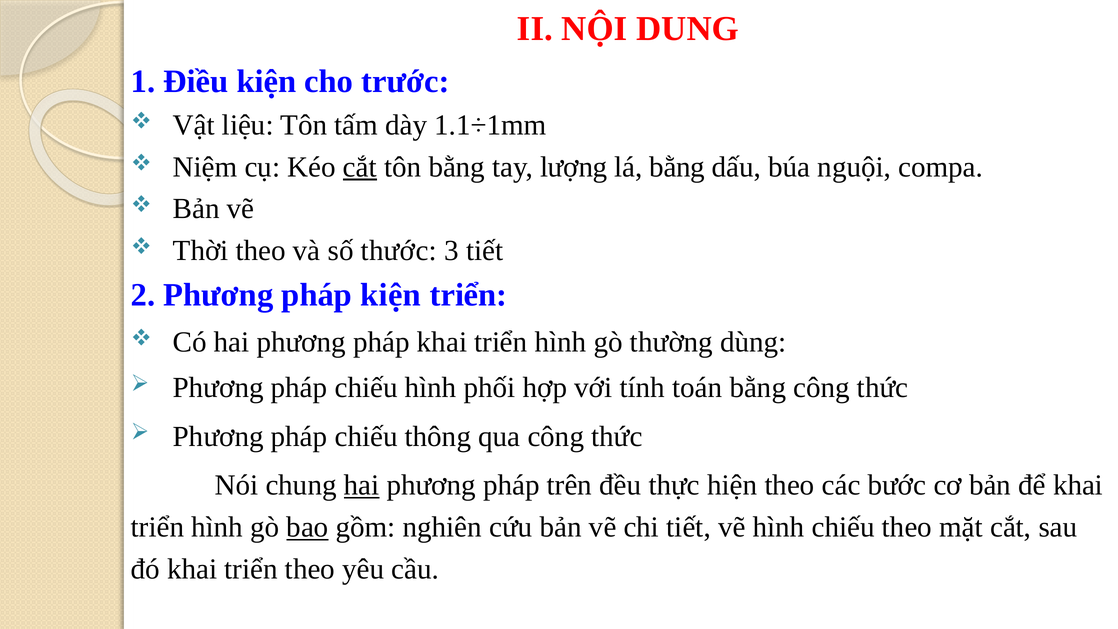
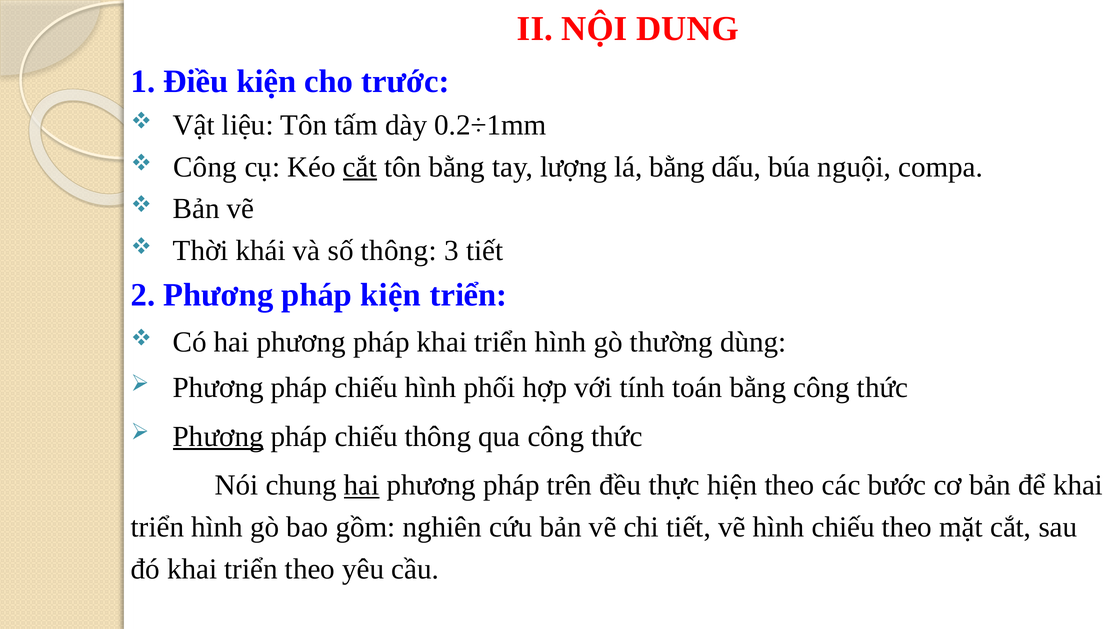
1.1÷1mm: 1.1÷1mm -> 0.2÷1mm
Niệm at (205, 167): Niệm -> Công
Thời theo: theo -> khái
số thước: thước -> thông
Phương at (218, 436) underline: none -> present
bao underline: present -> none
